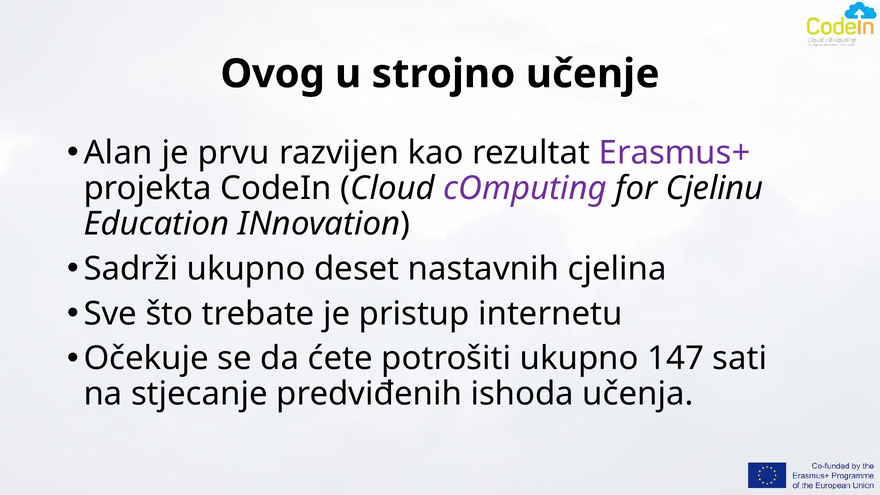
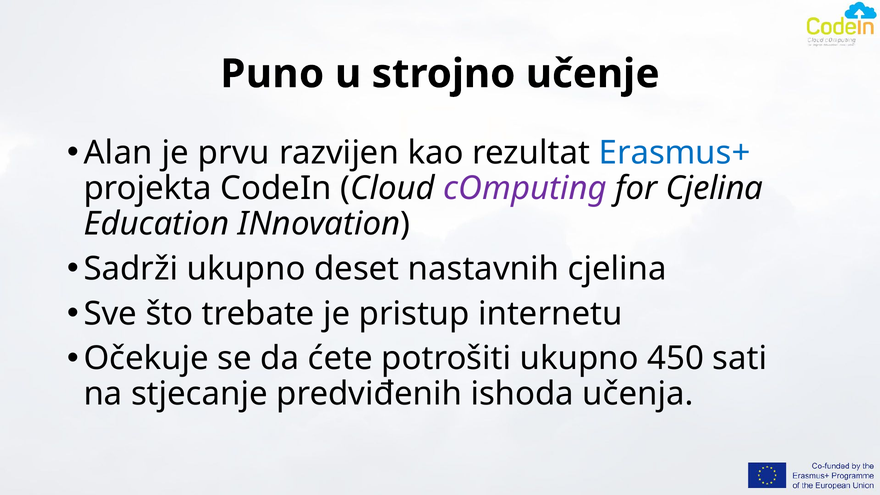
Ovog: Ovog -> Puno
Erasmus+ colour: purple -> blue
for Cjelinu: Cjelinu -> Cjelina
147: 147 -> 450
